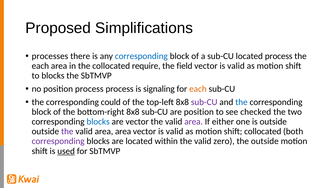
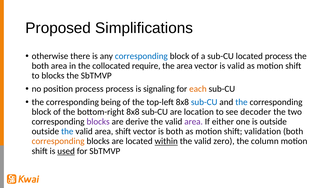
processes: processes -> otherwise
each at (40, 66): each -> both
the field: field -> area
could: could -> being
sub-CU at (204, 102) colour: purple -> blue
are position: position -> location
checked: checked -> decoder
blocks at (98, 122) colour: blue -> purple
are vector: vector -> derive
the at (67, 131) colour: purple -> blue
area area: area -> shift
valid at (175, 131): valid -> both
shift collocated: collocated -> validation
corresponding at (58, 141) colour: purple -> orange
within underline: none -> present
the outside: outside -> column
